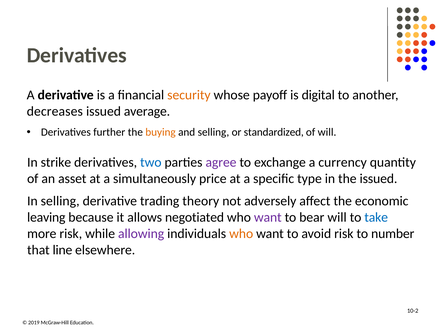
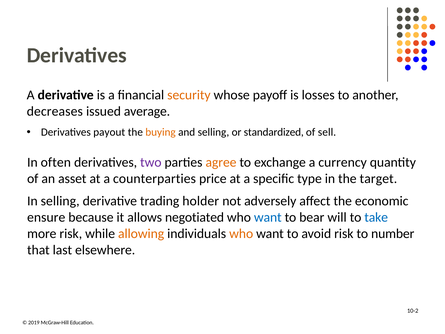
digital: digital -> losses
further: further -> payout
of will: will -> sell
strike: strike -> often
two colour: blue -> purple
agree colour: purple -> orange
simultaneously: simultaneously -> counterparties
the issued: issued -> target
theory: theory -> holder
leaving: leaving -> ensure
want at (268, 217) colour: purple -> blue
allowing colour: purple -> orange
line: line -> last
